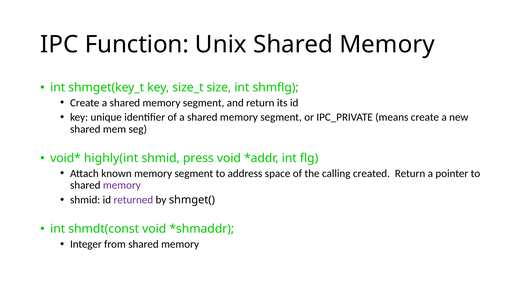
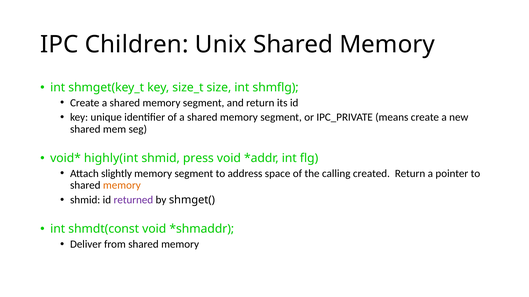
Function: Function -> Children
known: known -> slightly
memory at (122, 186) colour: purple -> orange
Integer: Integer -> Deliver
